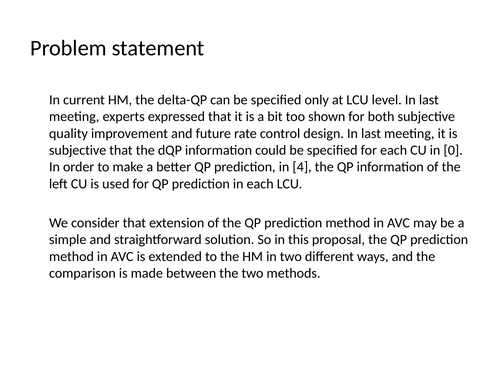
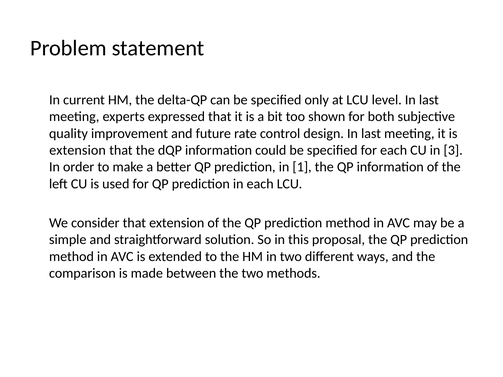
subjective at (78, 150): subjective -> extension
0: 0 -> 3
4: 4 -> 1
